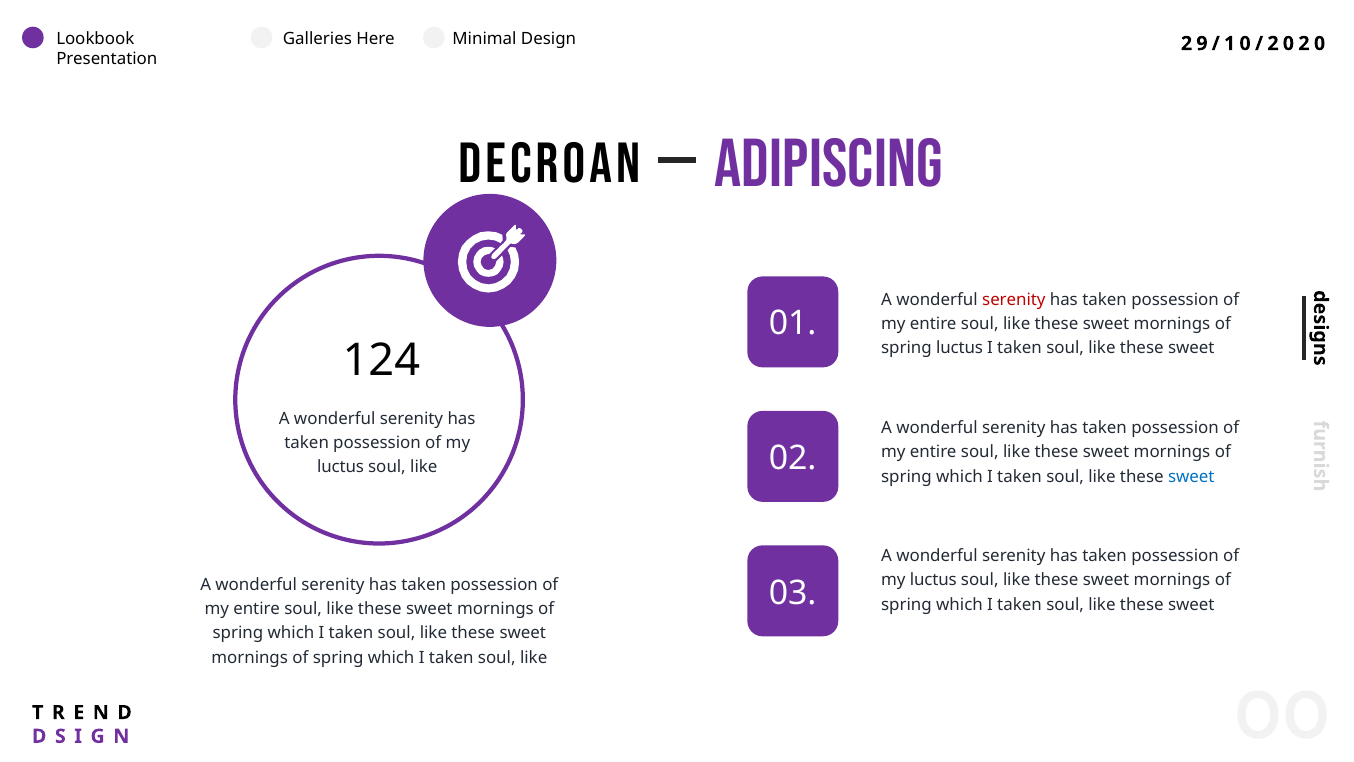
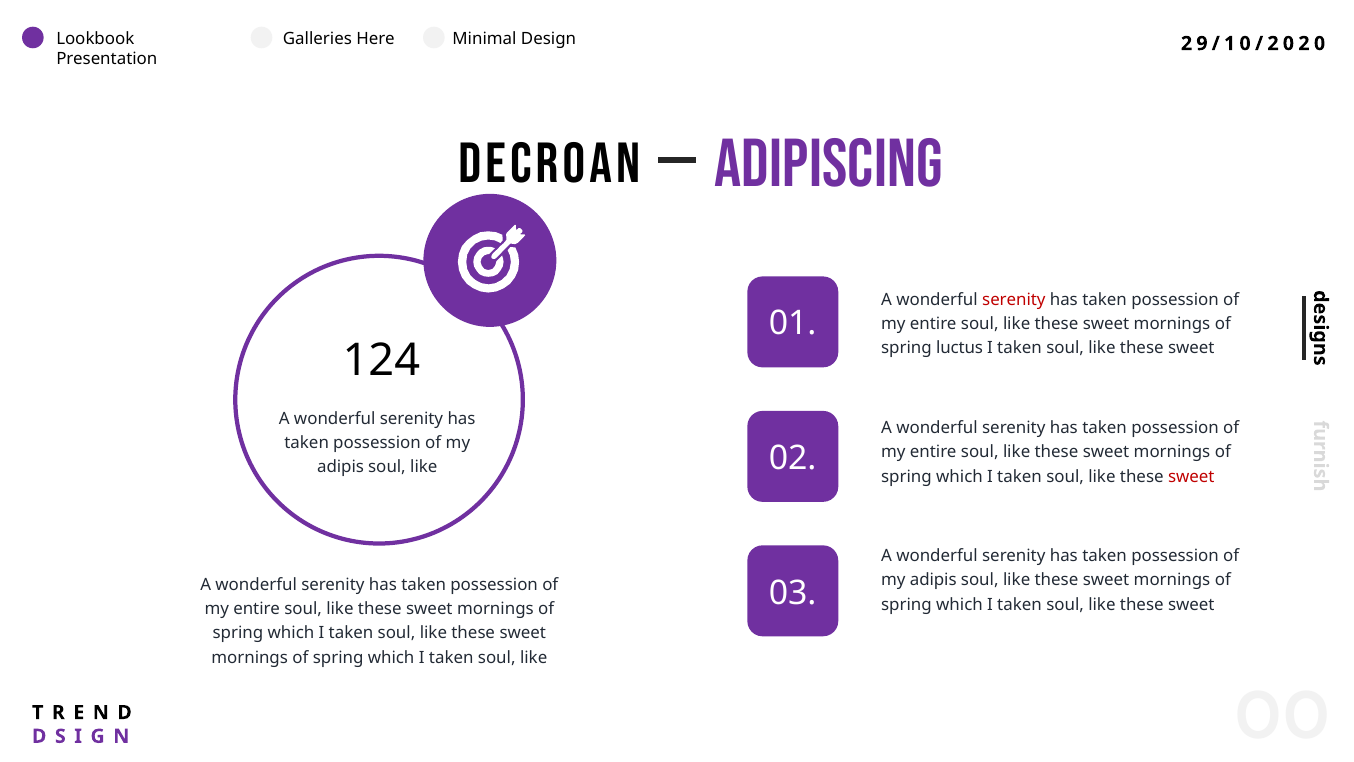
luctus at (341, 467): luctus -> adipis
sweet at (1191, 476) colour: blue -> red
luctus at (933, 580): luctus -> adipis
